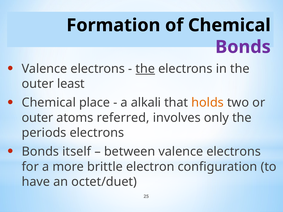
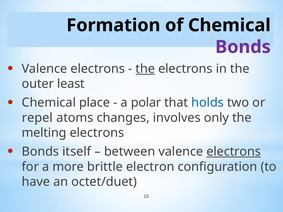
alkali: alkali -> polar
holds colour: orange -> blue
outer at (37, 118): outer -> repel
referred: referred -> changes
periods: periods -> melting
electrons at (234, 152) underline: none -> present
